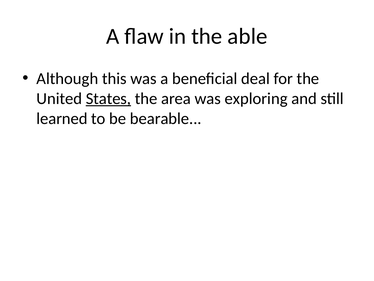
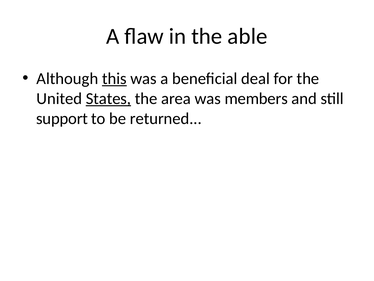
this underline: none -> present
exploring: exploring -> members
learned: learned -> support
bearable: bearable -> returned
